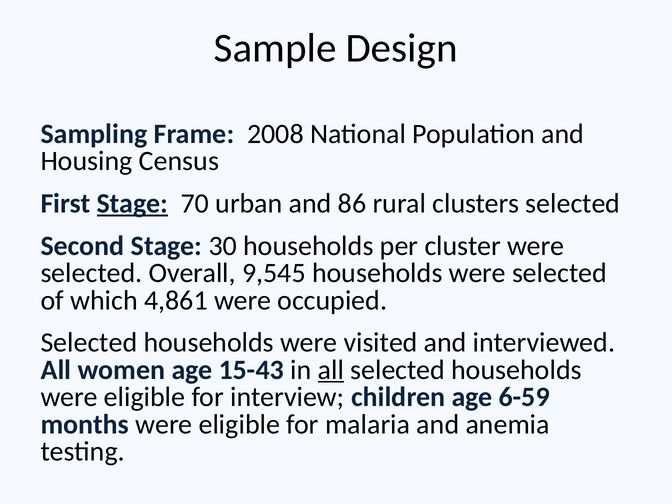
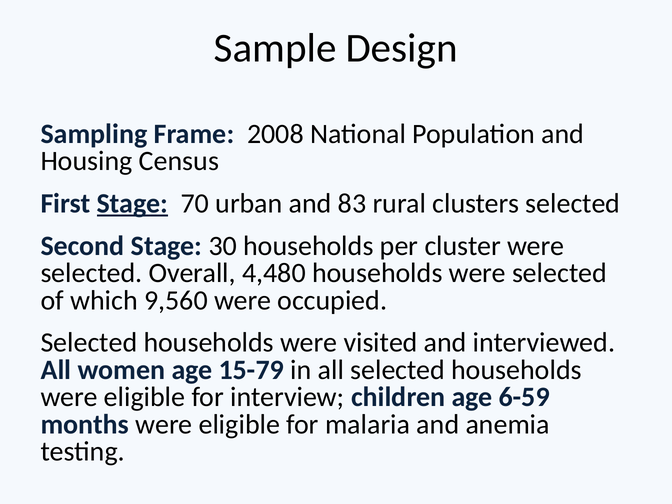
86: 86 -> 83
9,545: 9,545 -> 4,480
4,861: 4,861 -> 9,560
15-43: 15-43 -> 15-79
all at (331, 370) underline: present -> none
